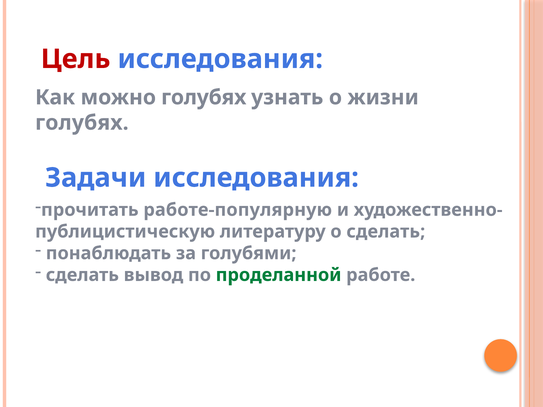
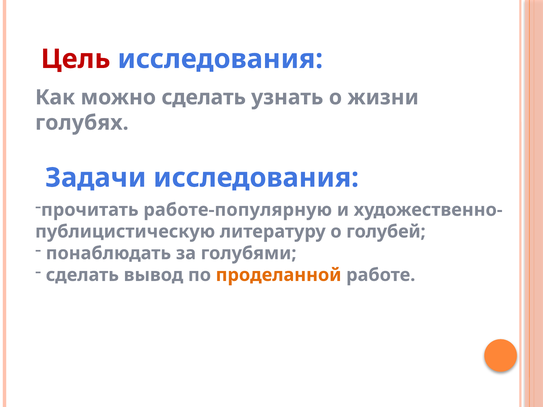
можно голубях: голубях -> сделать
о сделать: сделать -> голубей
проделанной colour: green -> orange
